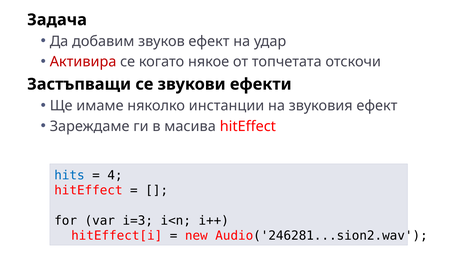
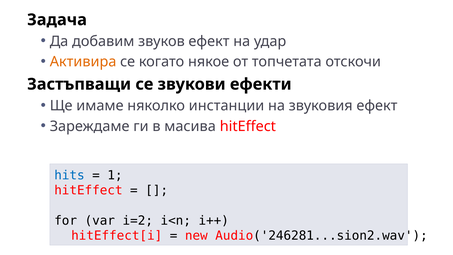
Активира colour: red -> orange
4: 4 -> 1
i=3: i=3 -> i=2
